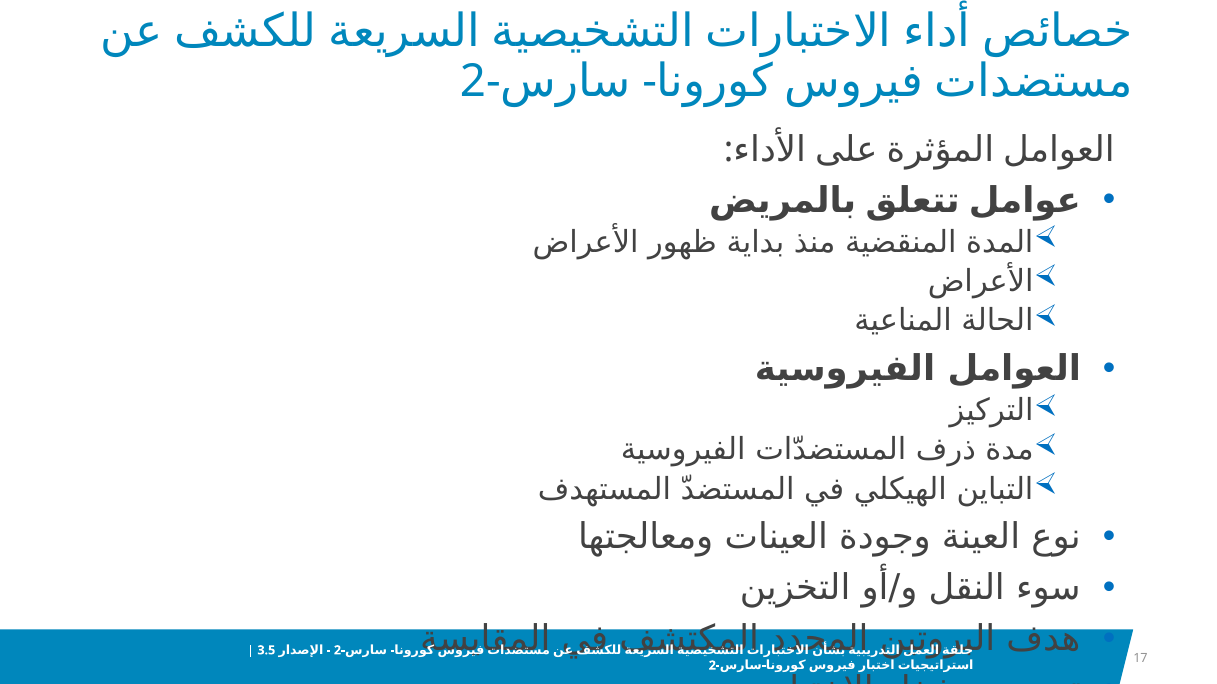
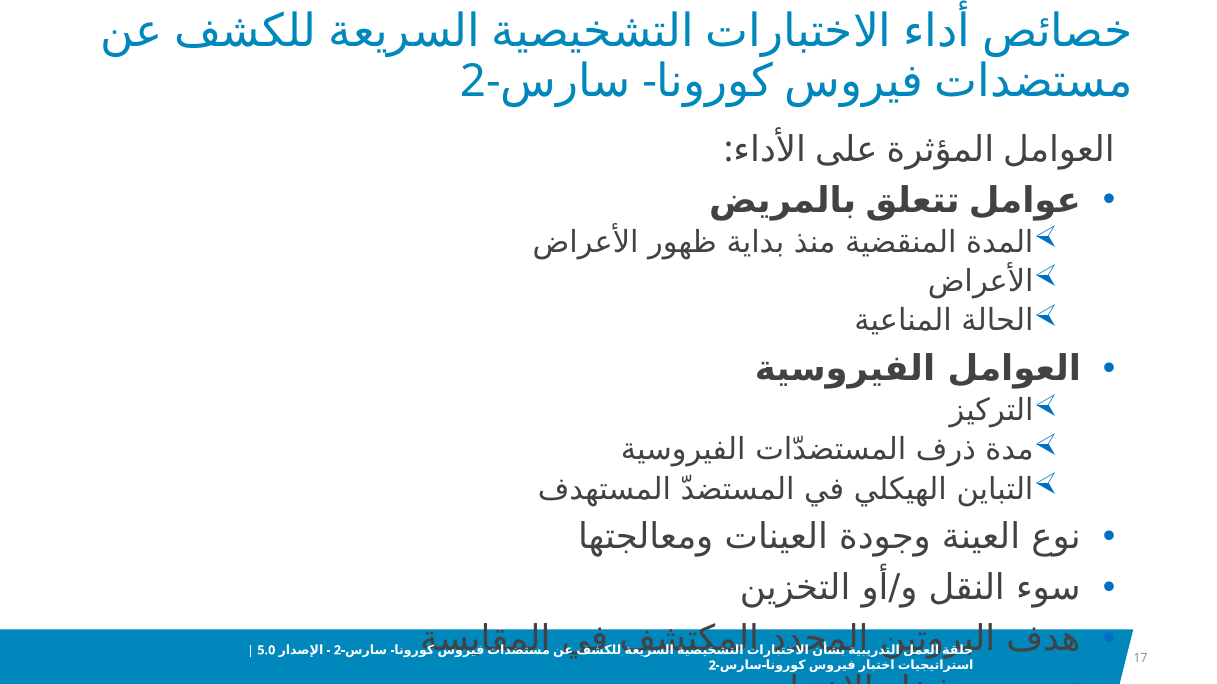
3.5: 3.5 -> 5.0
